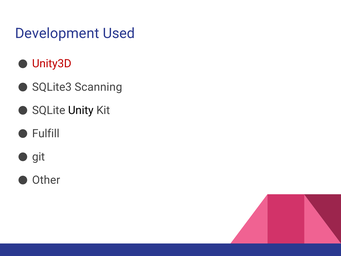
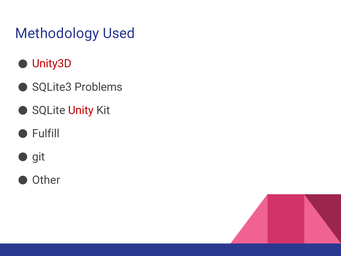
Development: Development -> Methodology
Scanning: Scanning -> Problems
Unity colour: black -> red
